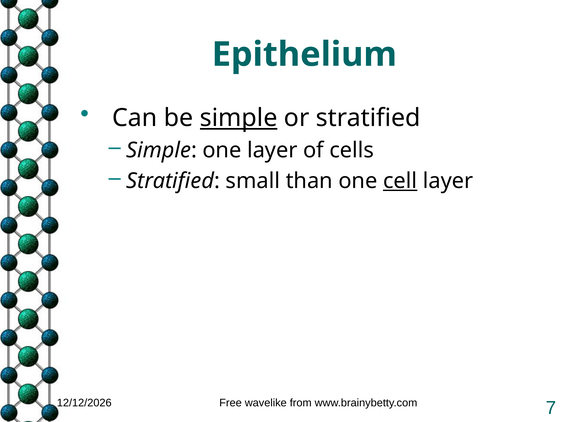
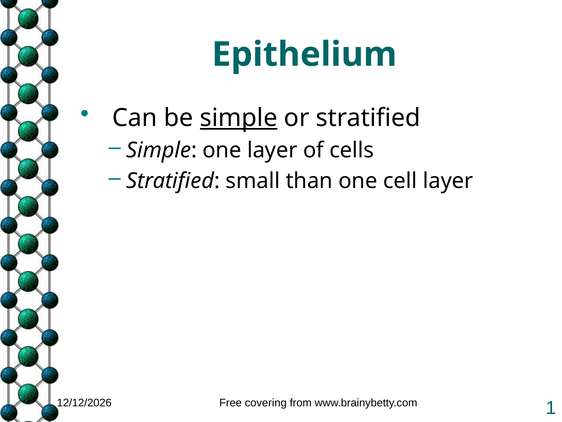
cell underline: present -> none
wavelike: wavelike -> covering
7: 7 -> 1
